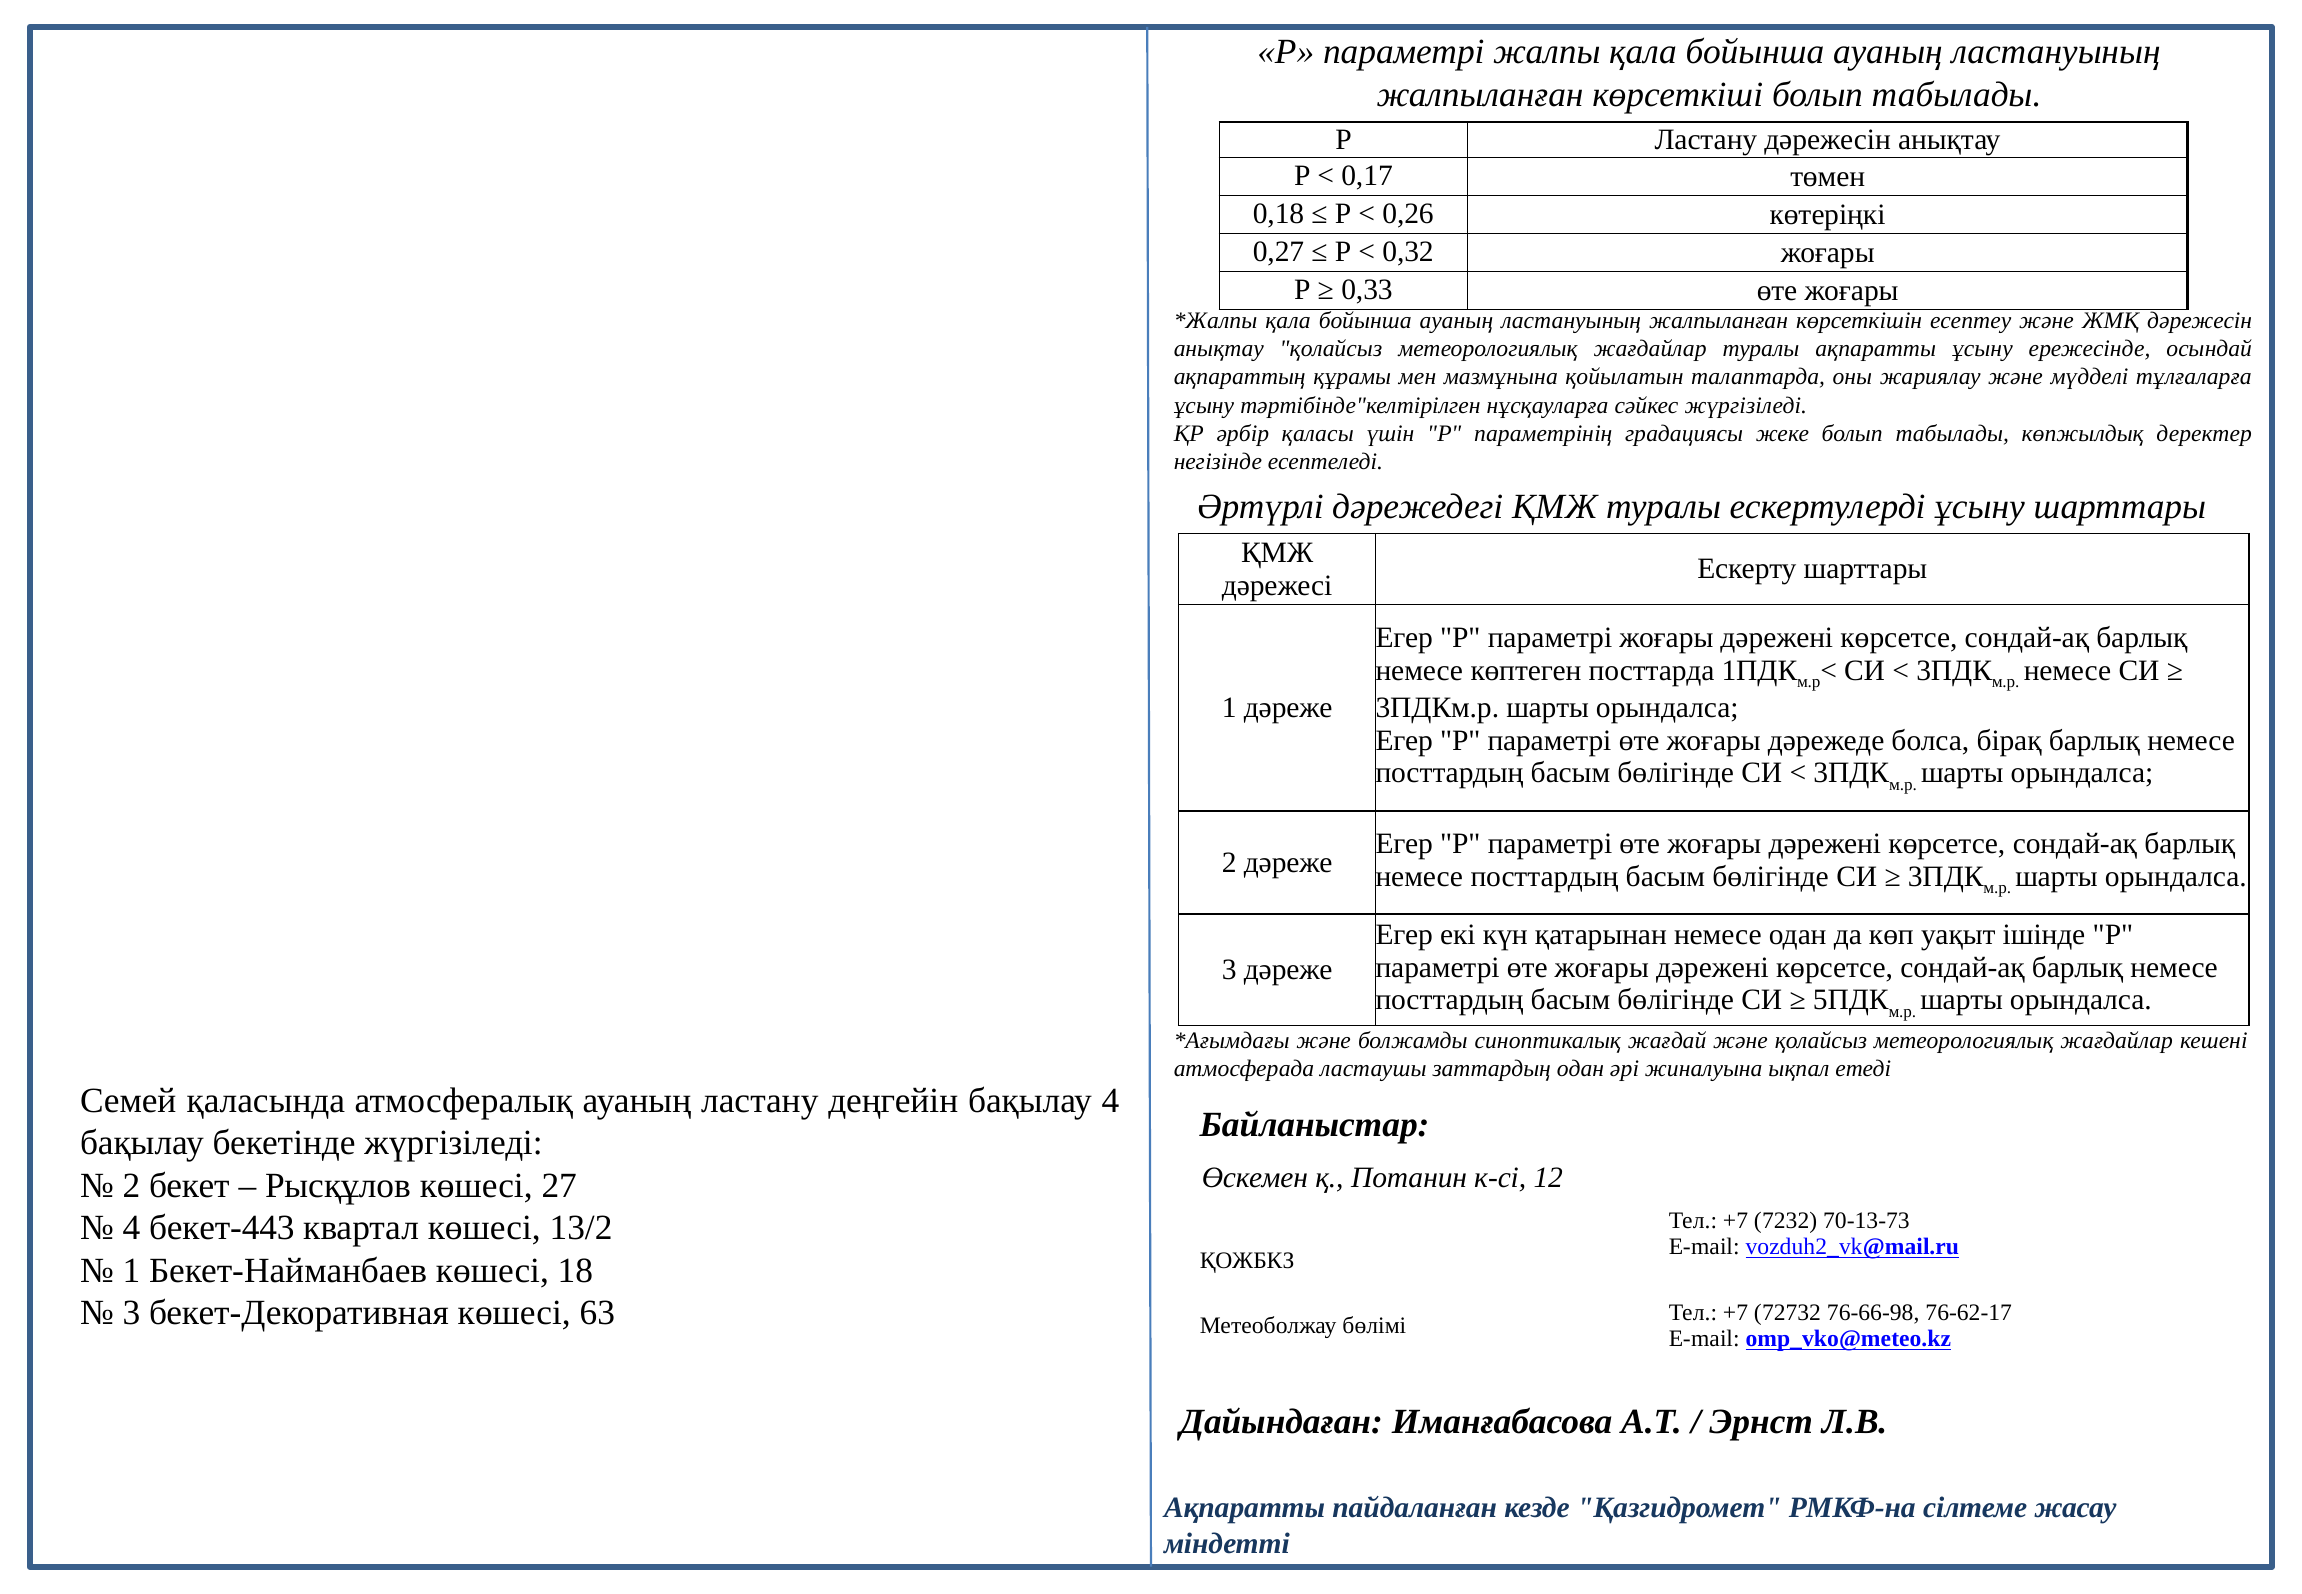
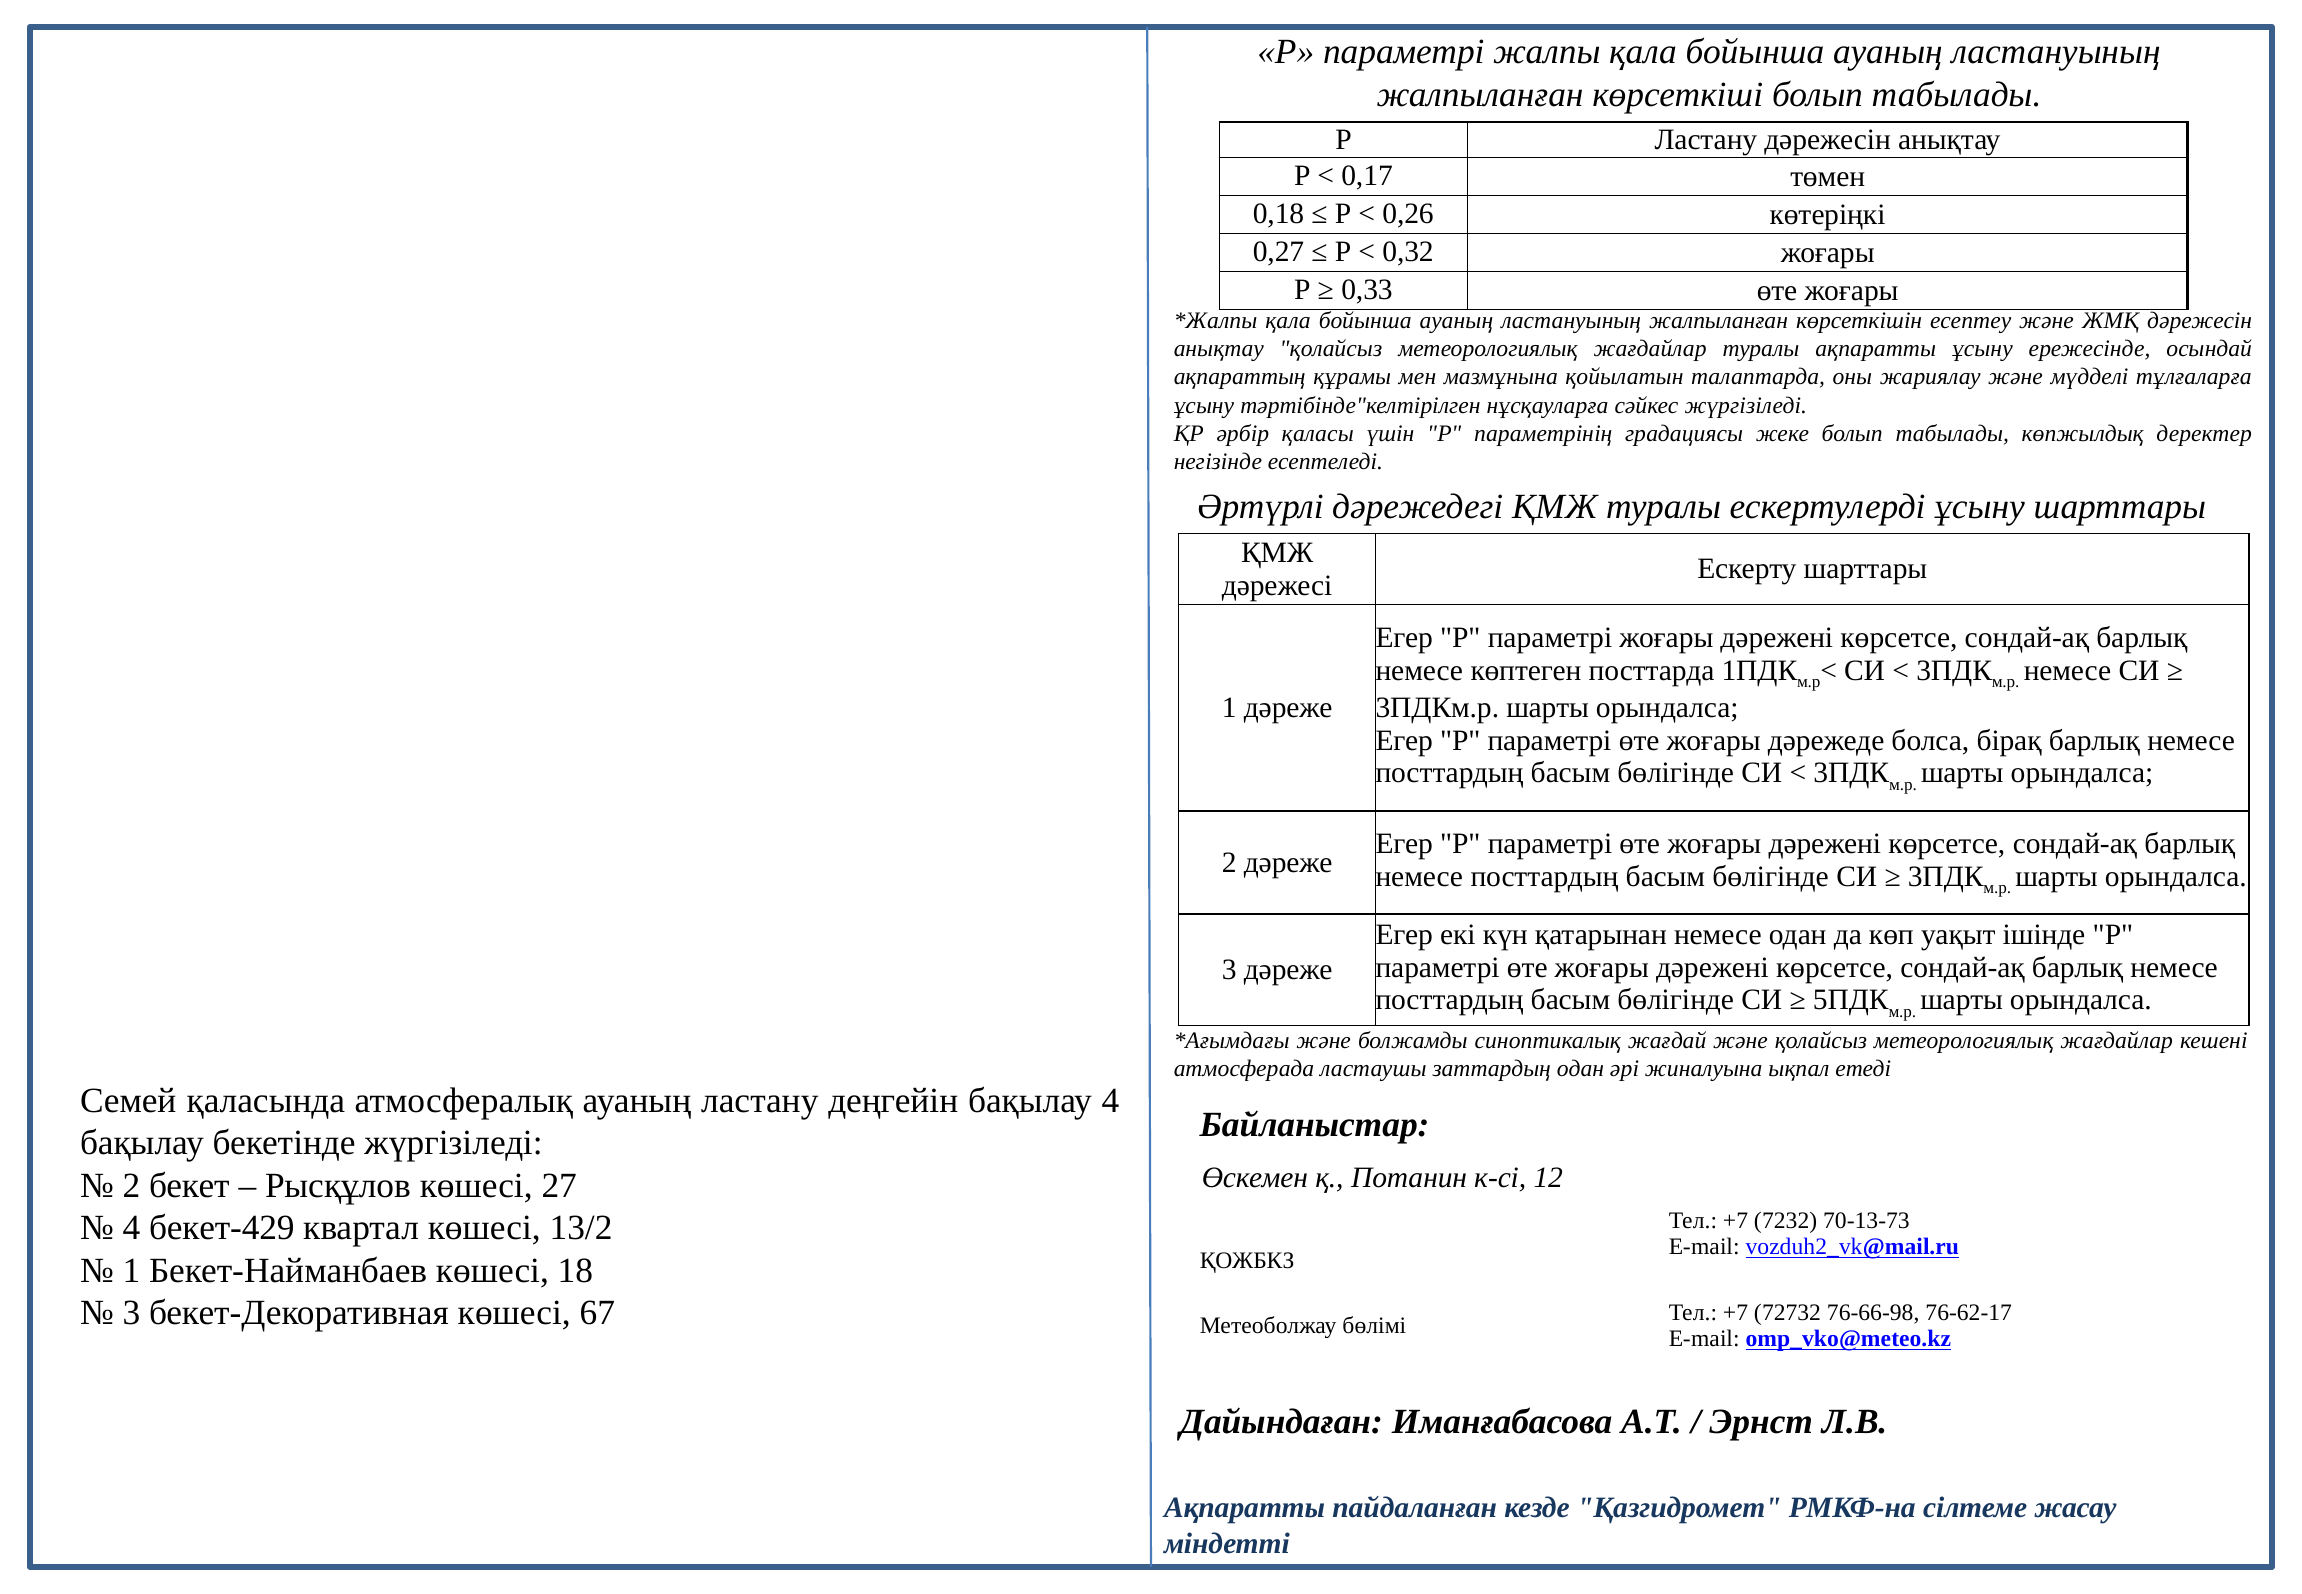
бекет-443: бекет-443 -> бекет-429
63: 63 -> 67
